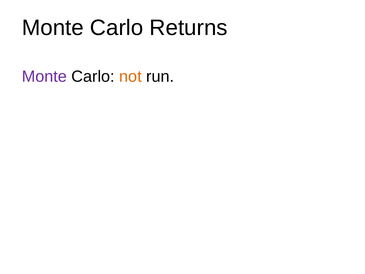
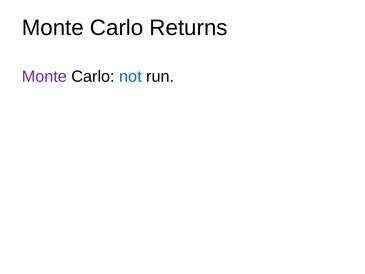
not colour: orange -> blue
